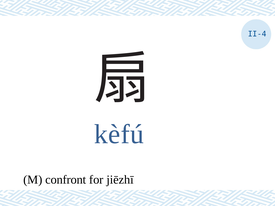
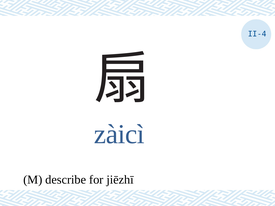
kèfú: kèfú -> zàicì
confront: confront -> describe
